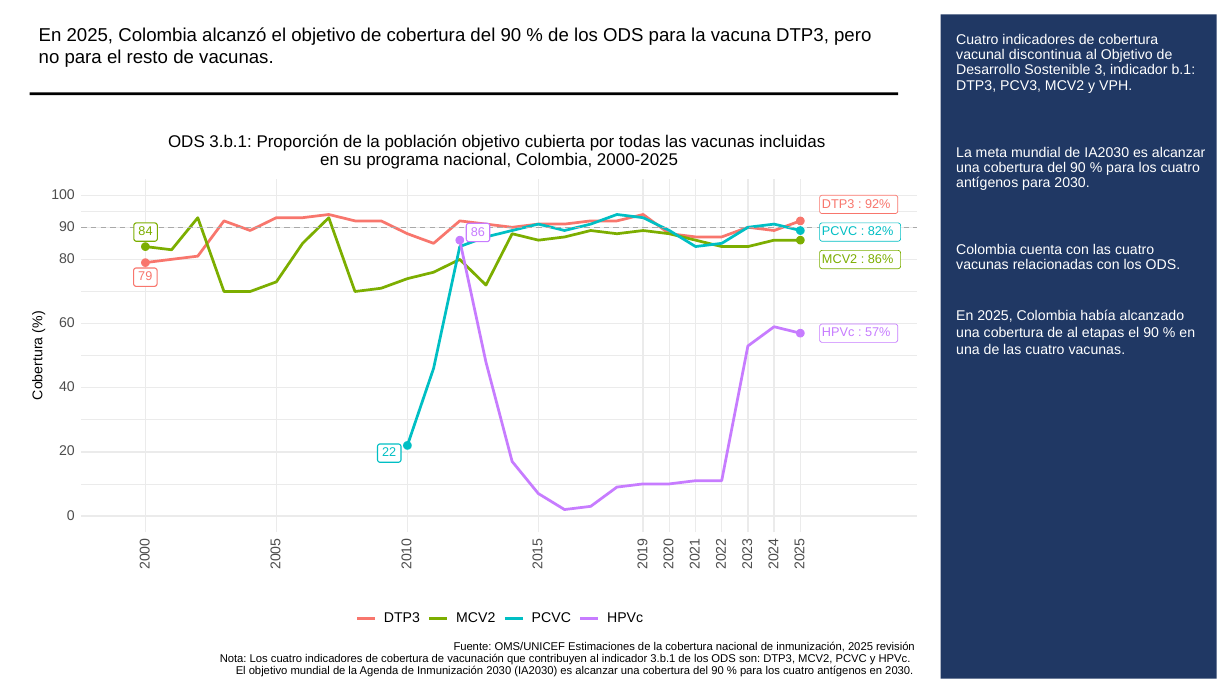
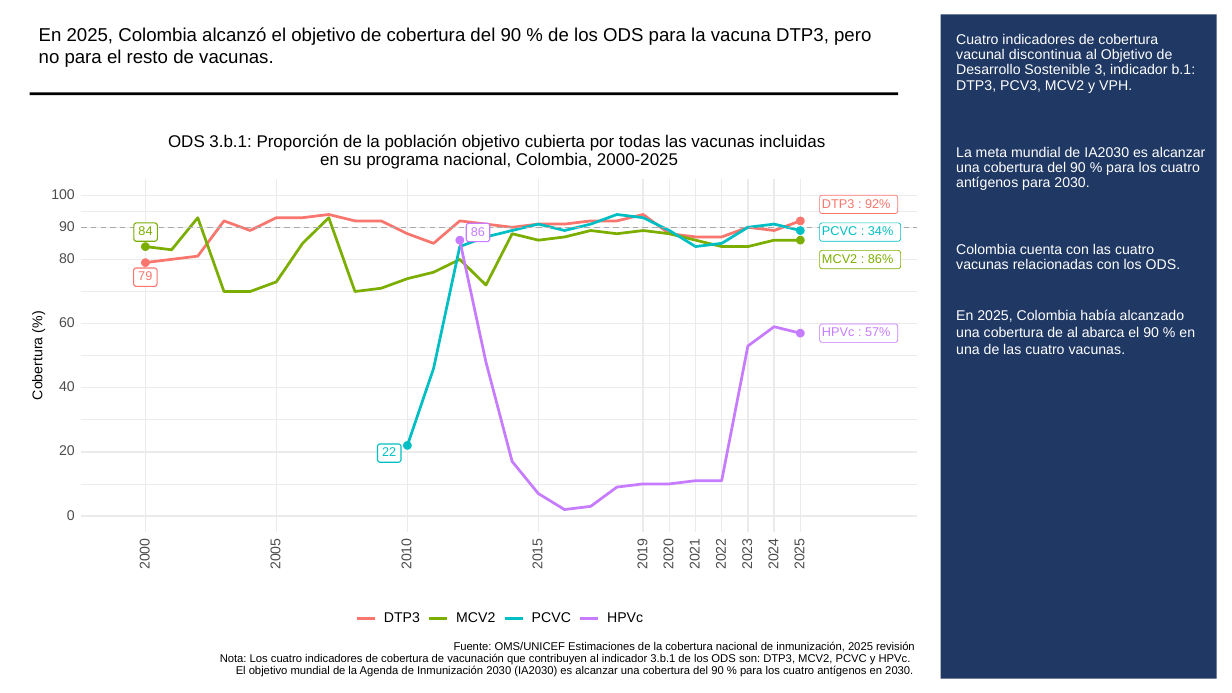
82%: 82% -> 34%
etapas: etapas -> abarca
